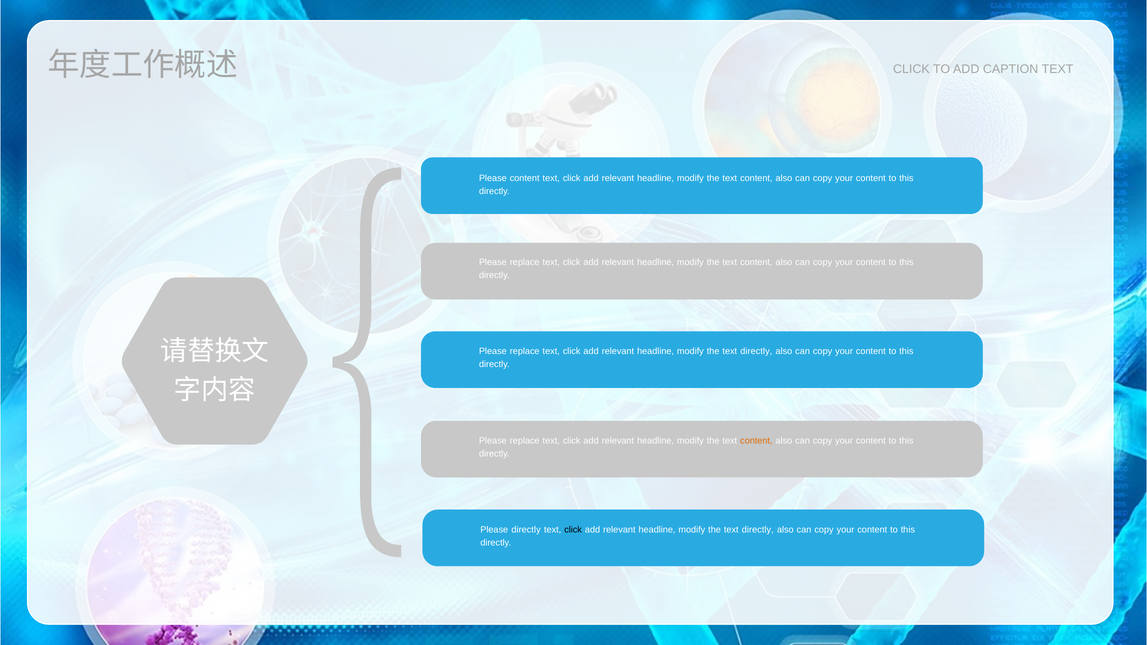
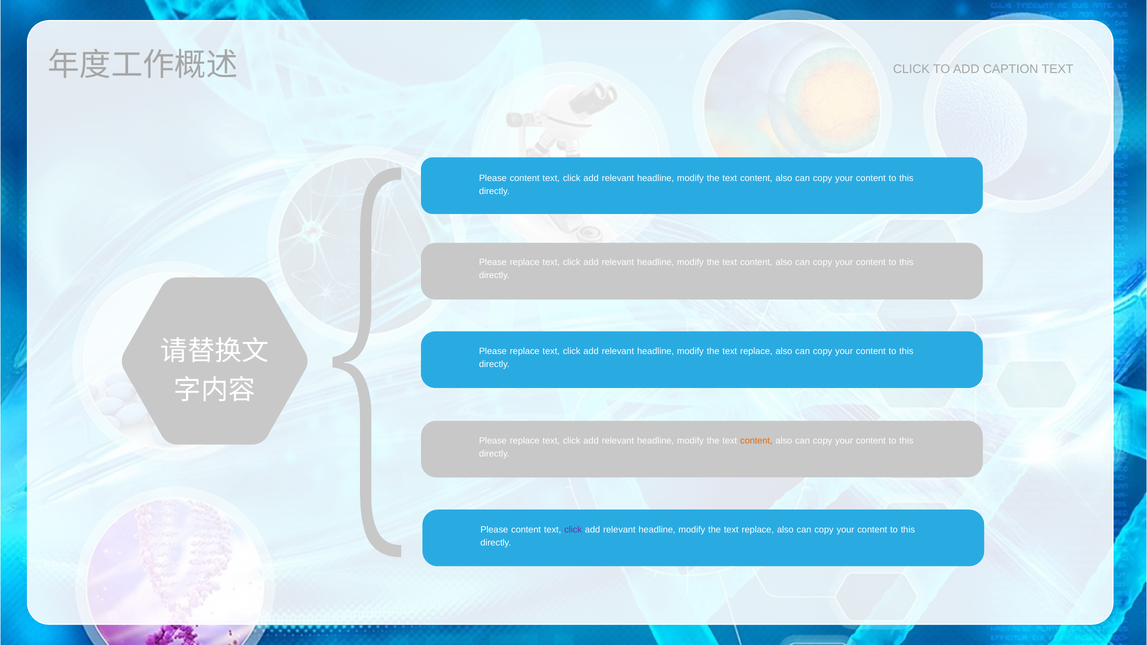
directly at (756, 351): directly -> replace
directly at (526, 530): directly -> content
click at (573, 530) colour: black -> purple
directly at (758, 530): directly -> replace
